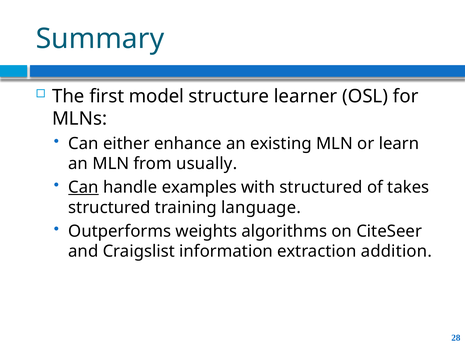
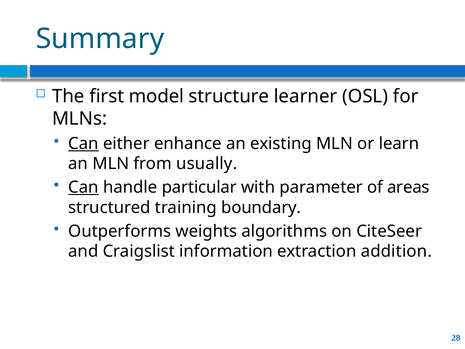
Can at (83, 143) underline: none -> present
examples: examples -> particular
with structured: structured -> parameter
takes: takes -> areas
language: language -> boundary
